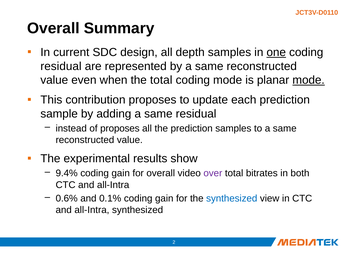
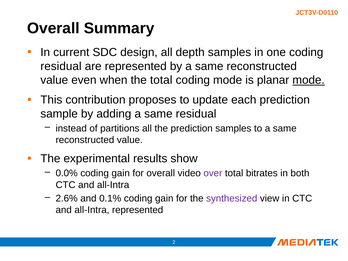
one underline: present -> none
of proposes: proposes -> partitions
9.4%: 9.4% -> 0.0%
0.6%: 0.6% -> 2.6%
synthesized at (232, 198) colour: blue -> purple
all-Intra synthesized: synthesized -> represented
